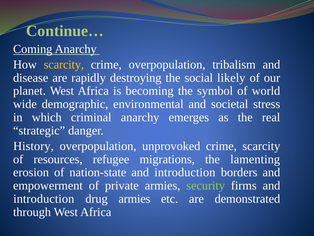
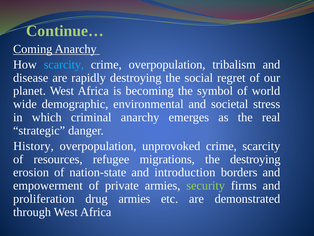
scarcity at (64, 64) colour: yellow -> light blue
likely: likely -> regret
the lamenting: lamenting -> destroying
introduction at (44, 198): introduction -> proliferation
